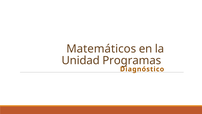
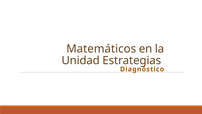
Programas: Programas -> Estrategias
